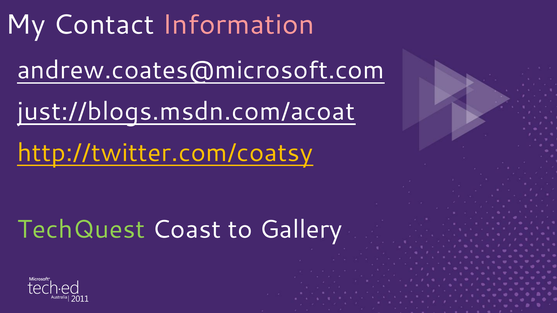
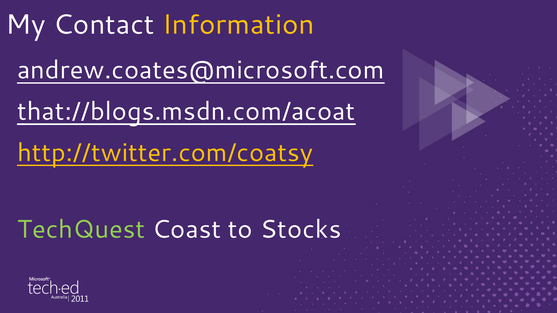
Information colour: pink -> yellow
just://blogs.msdn.com/acoat: just://blogs.msdn.com/acoat -> that://blogs.msdn.com/acoat
Gallery: Gallery -> Stocks
